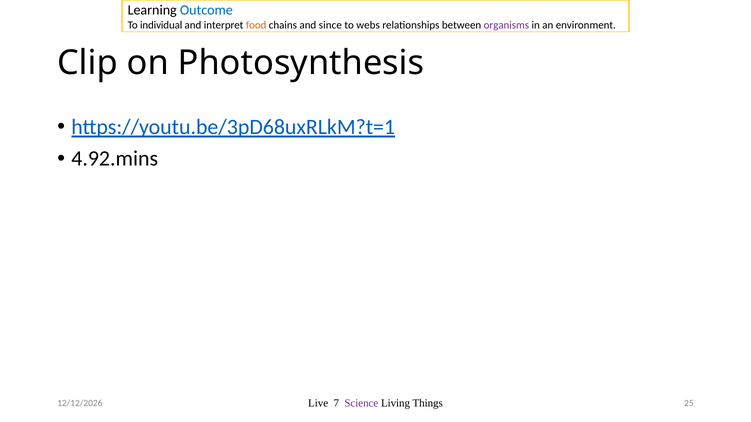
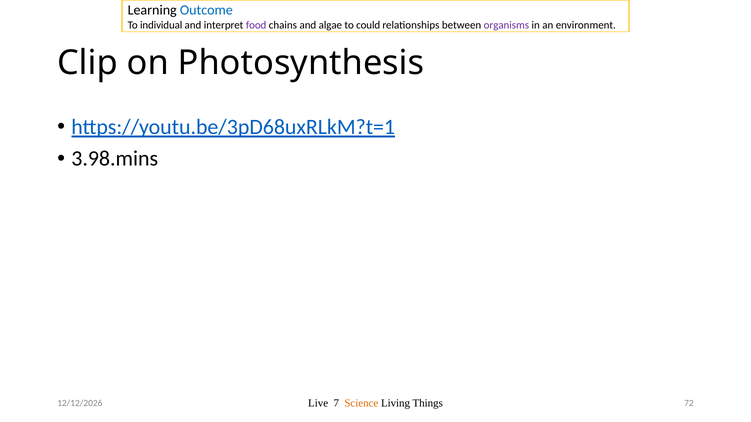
food colour: orange -> purple
since: since -> algae
webs: webs -> could
4.92.mins: 4.92.mins -> 3.98.mins
Science colour: purple -> orange
25: 25 -> 72
